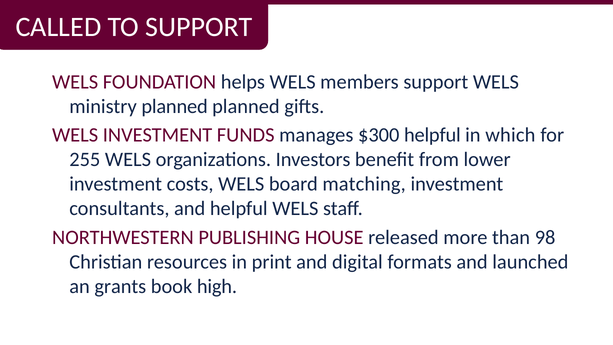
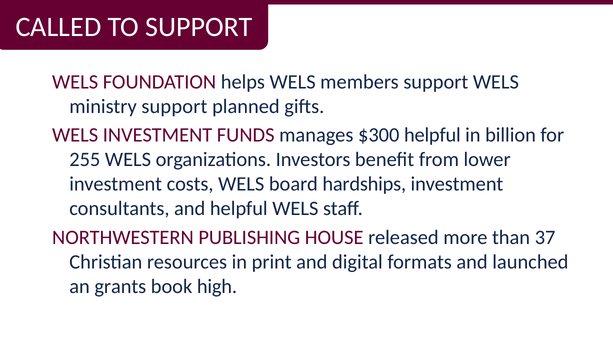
ministry planned: planned -> support
which: which -> billion
matching: matching -> hardships
98: 98 -> 37
